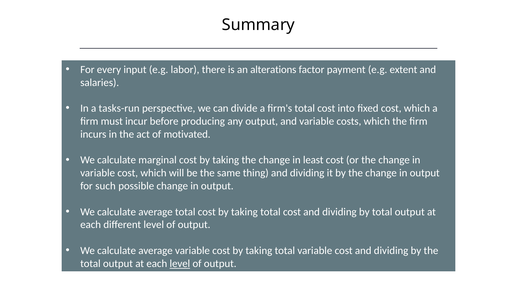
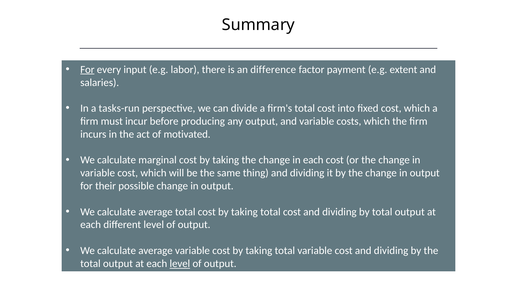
For at (87, 69) underline: none -> present
alterations: alterations -> difference
in least: least -> each
such: such -> their
